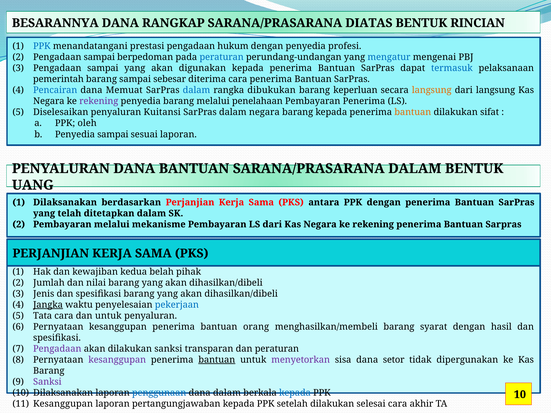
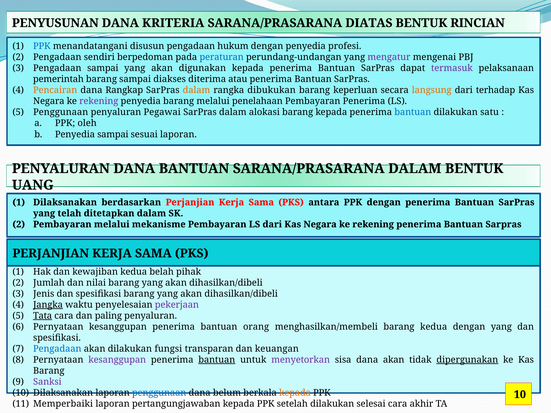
BESARANNYA: BESARANNYA -> PENYUSUNAN
RANGKAP: RANGKAP -> KRITERIA
prestasi: prestasi -> disusun
sampai at (99, 57): sampai -> sendiri
mengatur colour: blue -> purple
termasuk colour: blue -> purple
sebesar: sebesar -> diakses
diterima cara: cara -> atau
Pencairan colour: blue -> orange
Memuat: Memuat -> Rangkap
dalam at (196, 90) colour: blue -> orange
dari langsung: langsung -> terhadap
Diselesaikan at (61, 112): Diselesaikan -> Penggunaan
Kuitansi: Kuitansi -> Pegawai
dalam negara: negara -> alokasi
bantuan at (413, 112) colour: orange -> blue
sifat: sifat -> satu
pekerjaan colour: blue -> purple
Tata underline: none -> present
dan untuk: untuk -> paling
barang syarat: syarat -> kedua
dengan hasil: hasil -> yang
Pengadaan at (57, 349) colour: purple -> blue
dilakukan sanksi: sanksi -> fungsi
dan peraturan: peraturan -> keuangan
dana setor: setor -> akan
dipergunakan underline: none -> present
dana dalam: dalam -> belum
kepada at (295, 393) colour: blue -> orange
11 Kesanggupan: Kesanggupan -> Memperbaiki
